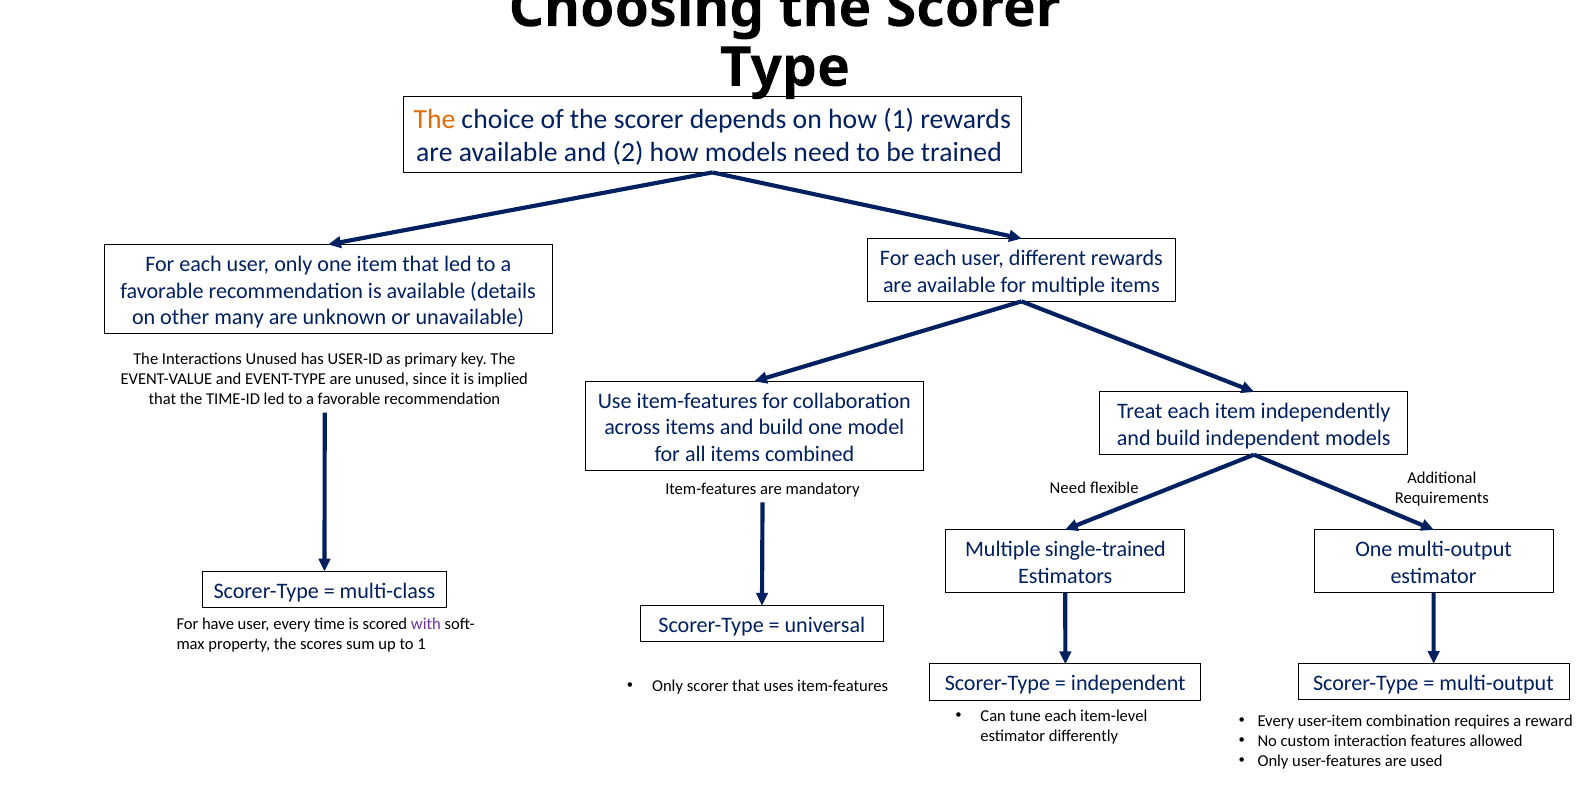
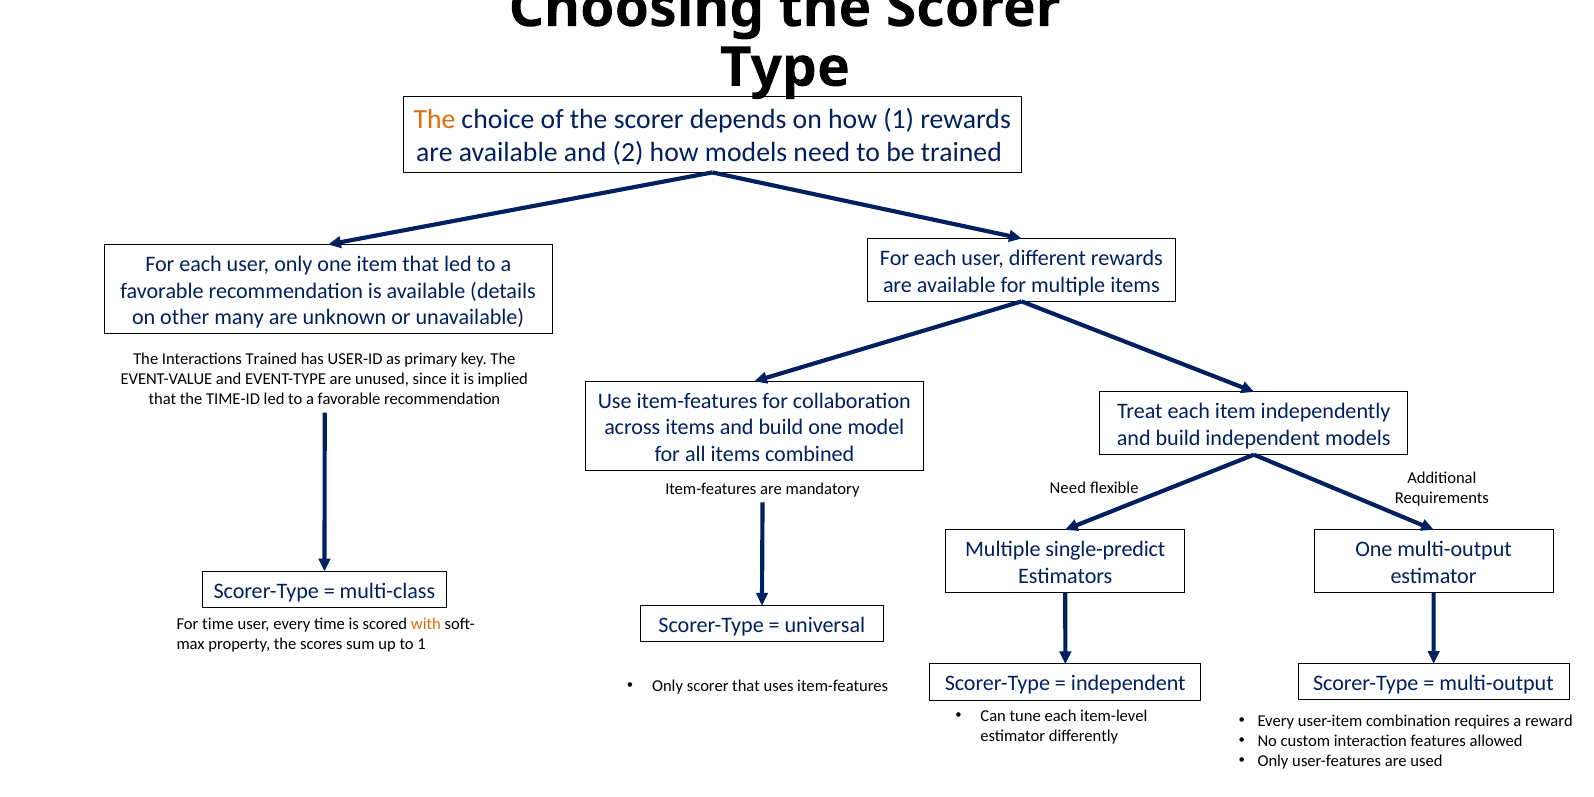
Interactions Unused: Unused -> Trained
single-trained: single-trained -> single-predict
For have: have -> time
with colour: purple -> orange
